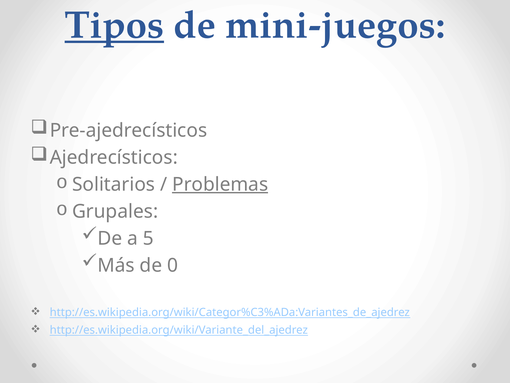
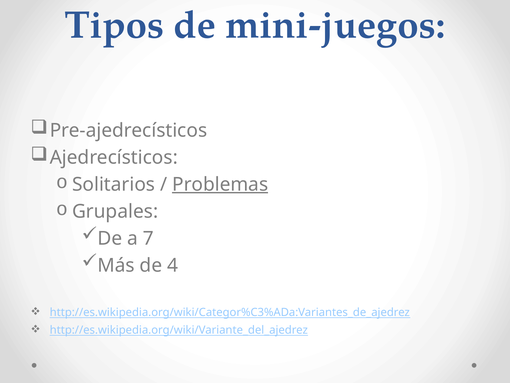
Tipos underline: present -> none
5: 5 -> 7
0: 0 -> 4
